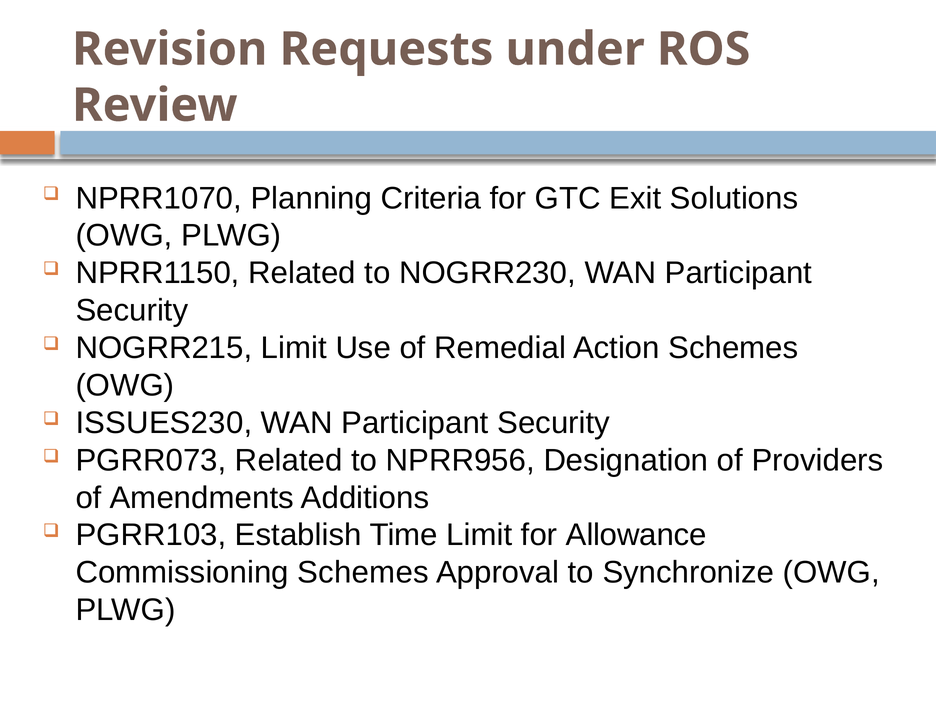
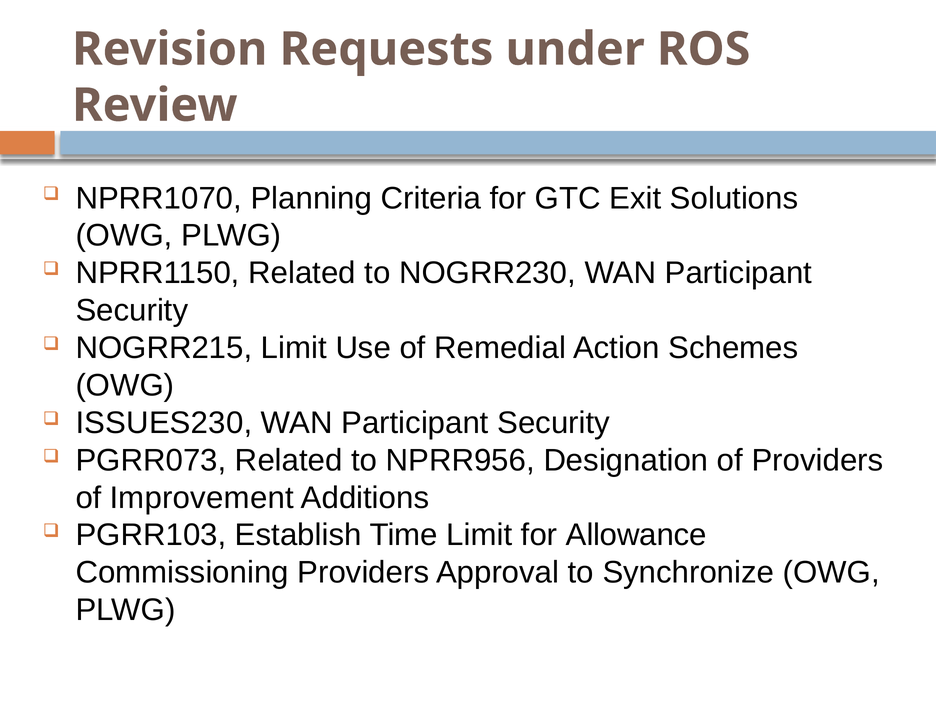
Amendments: Amendments -> Improvement
Commissioning Schemes: Schemes -> Providers
